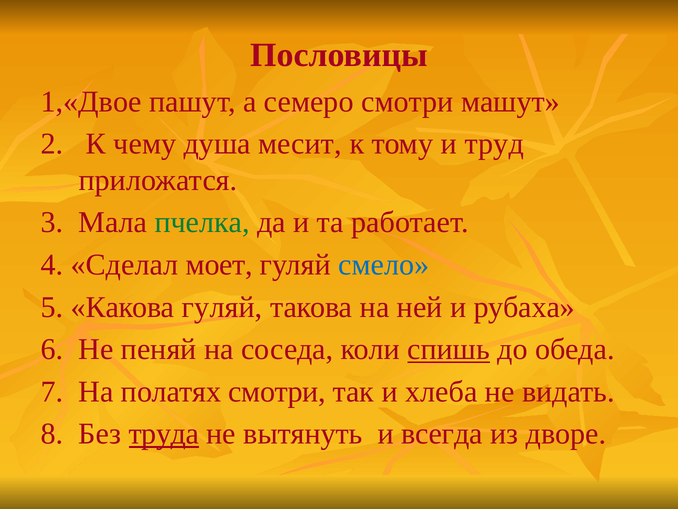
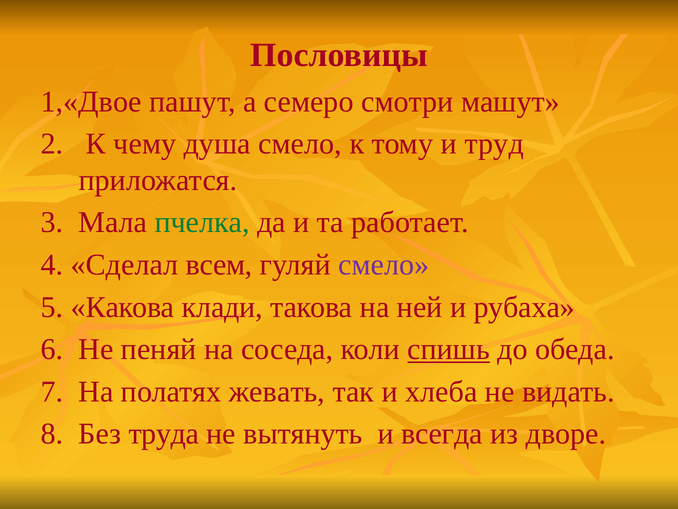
душа месит: месит -> смело
моет: моет -> всем
смело at (384, 265) colour: blue -> purple
Какова гуляй: гуляй -> клади
полатях смотри: смотри -> жевать
труда underline: present -> none
